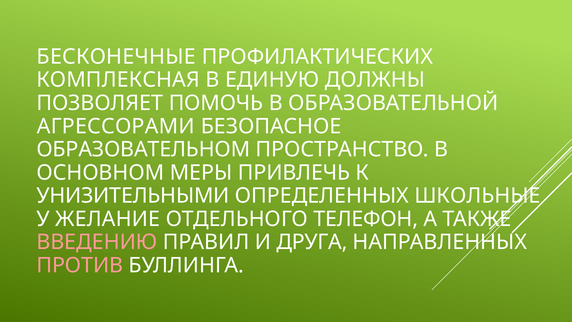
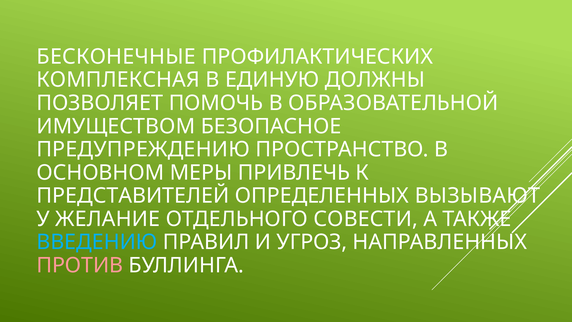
АГРЕССОРАМИ: АГРЕССОРАМИ -> ИМУЩЕСТВОМ
ОБРАЗОВАТЕЛЬНОМ: ОБРАЗОВАТЕЛЬНОМ -> ПРЕДУПРЕЖДЕНИЮ
УНИЗИТЕЛЬНЫМИ: УНИЗИТЕЛЬНЫМИ -> ПРЕДСТАВИТЕЛЕЙ
ШКОЛЬНЫЕ: ШКОЛЬНЫЕ -> ВЫЗЫВАЮТ
ТЕЛЕФОН: ТЕЛЕФОН -> СОВЕСТИ
ВВЕДЕНИЮ colour: pink -> light blue
ДРУГА: ДРУГА -> УГРОЗ
